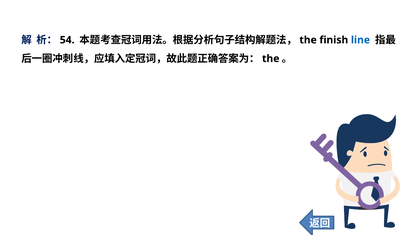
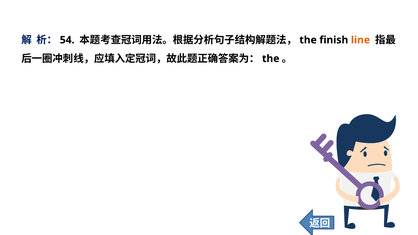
line colour: blue -> orange
